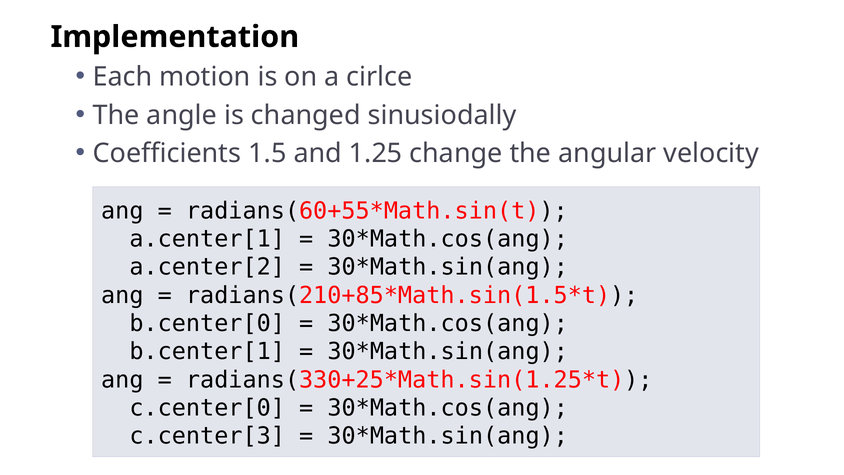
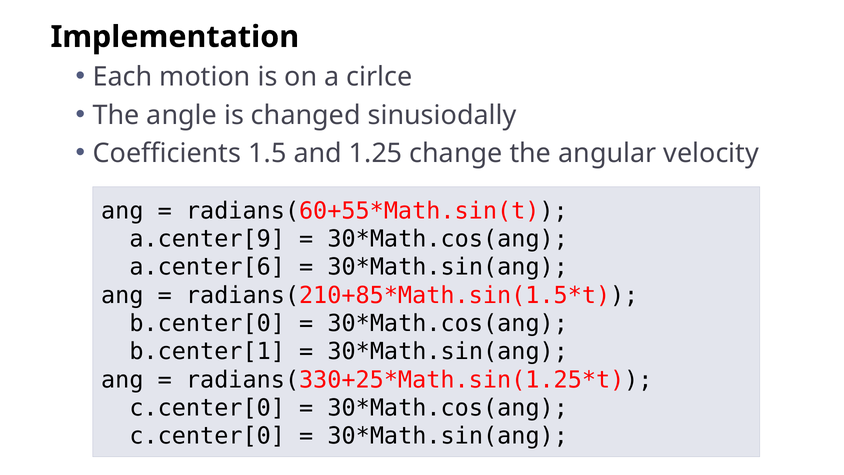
a.center[1: a.center[1 -> a.center[9
a.center[2: a.center[2 -> a.center[6
c.center[3 at (207, 436): c.center[3 -> c.center[0
